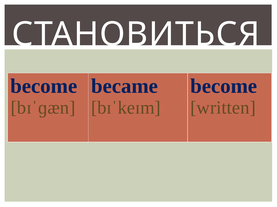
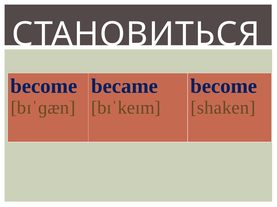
written: written -> shaken
